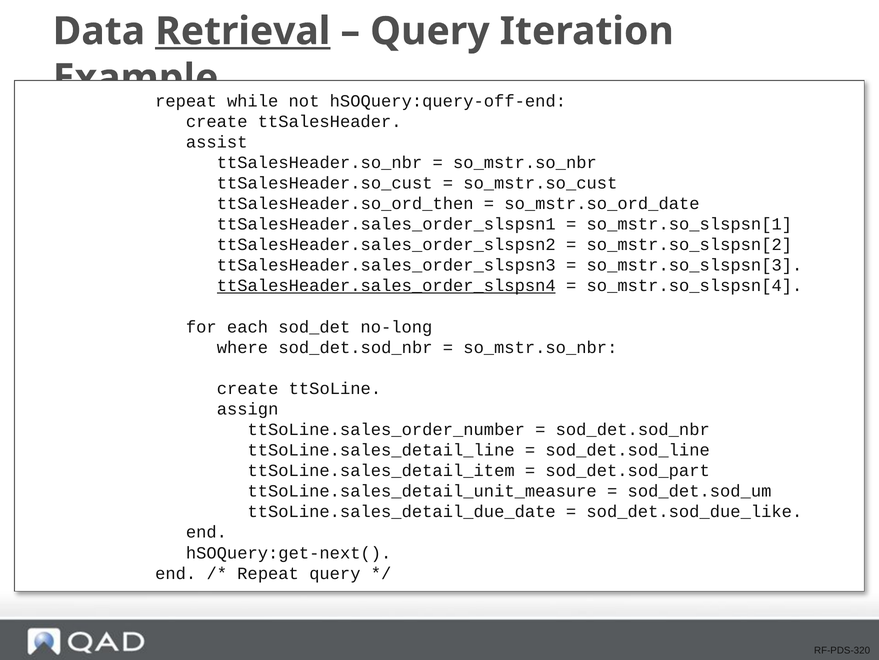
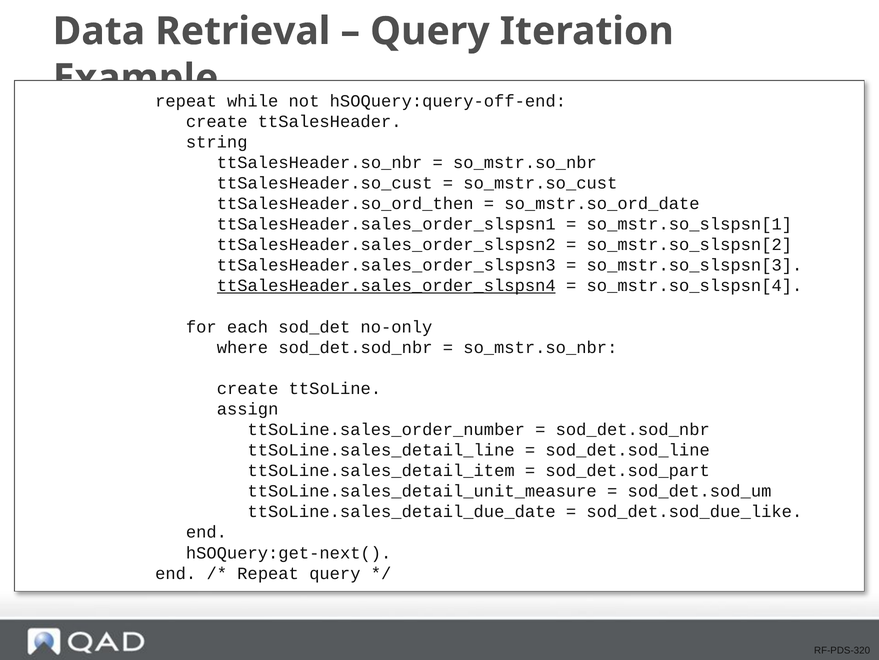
Retrieval underline: present -> none
assist: assist -> string
no-long: no-long -> no-only
